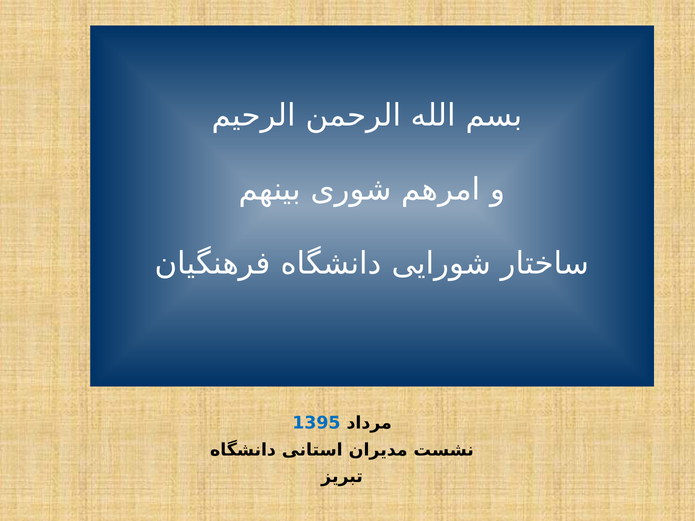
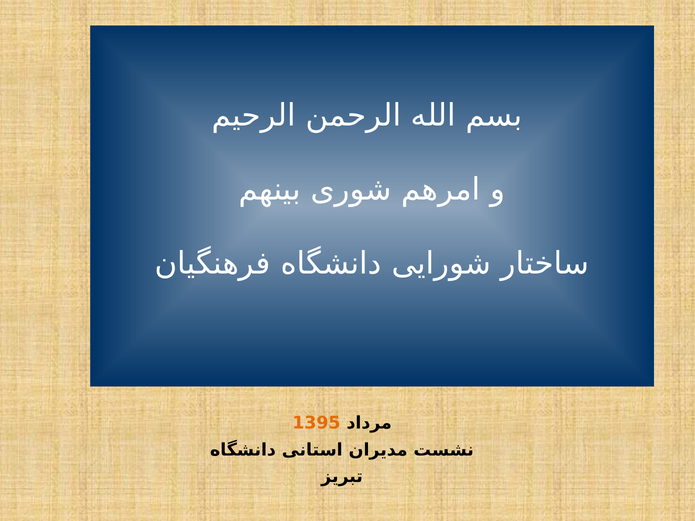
1395 colour: blue -> orange
